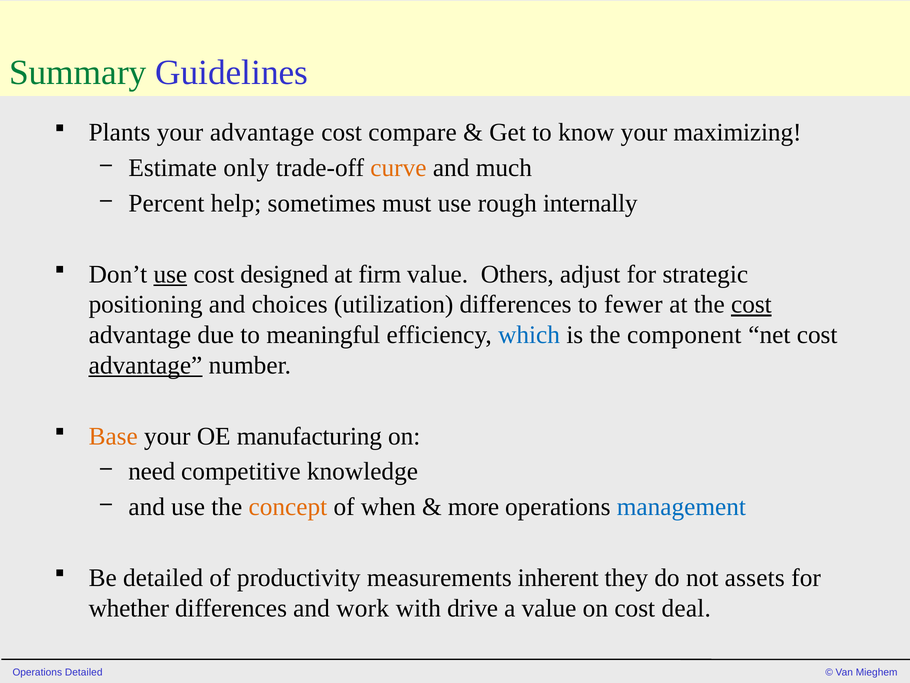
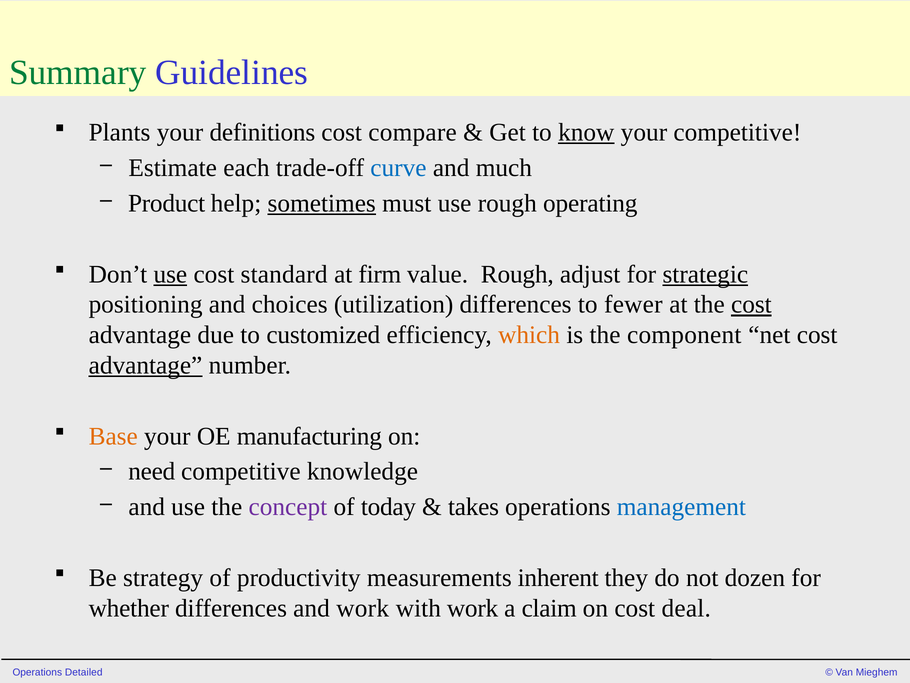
your advantage: advantage -> definitions
know underline: none -> present
your maximizing: maximizing -> competitive
only: only -> each
curve colour: orange -> blue
Percent: Percent -> Product
sometimes underline: none -> present
internally: internally -> operating
designed: designed -> standard
value Others: Others -> Rough
strategic underline: none -> present
meaningful: meaningful -> customized
which colour: blue -> orange
concept colour: orange -> purple
when: when -> today
more: more -> takes
Be detailed: detailed -> strategy
assets: assets -> dozen
with drive: drive -> work
a value: value -> claim
